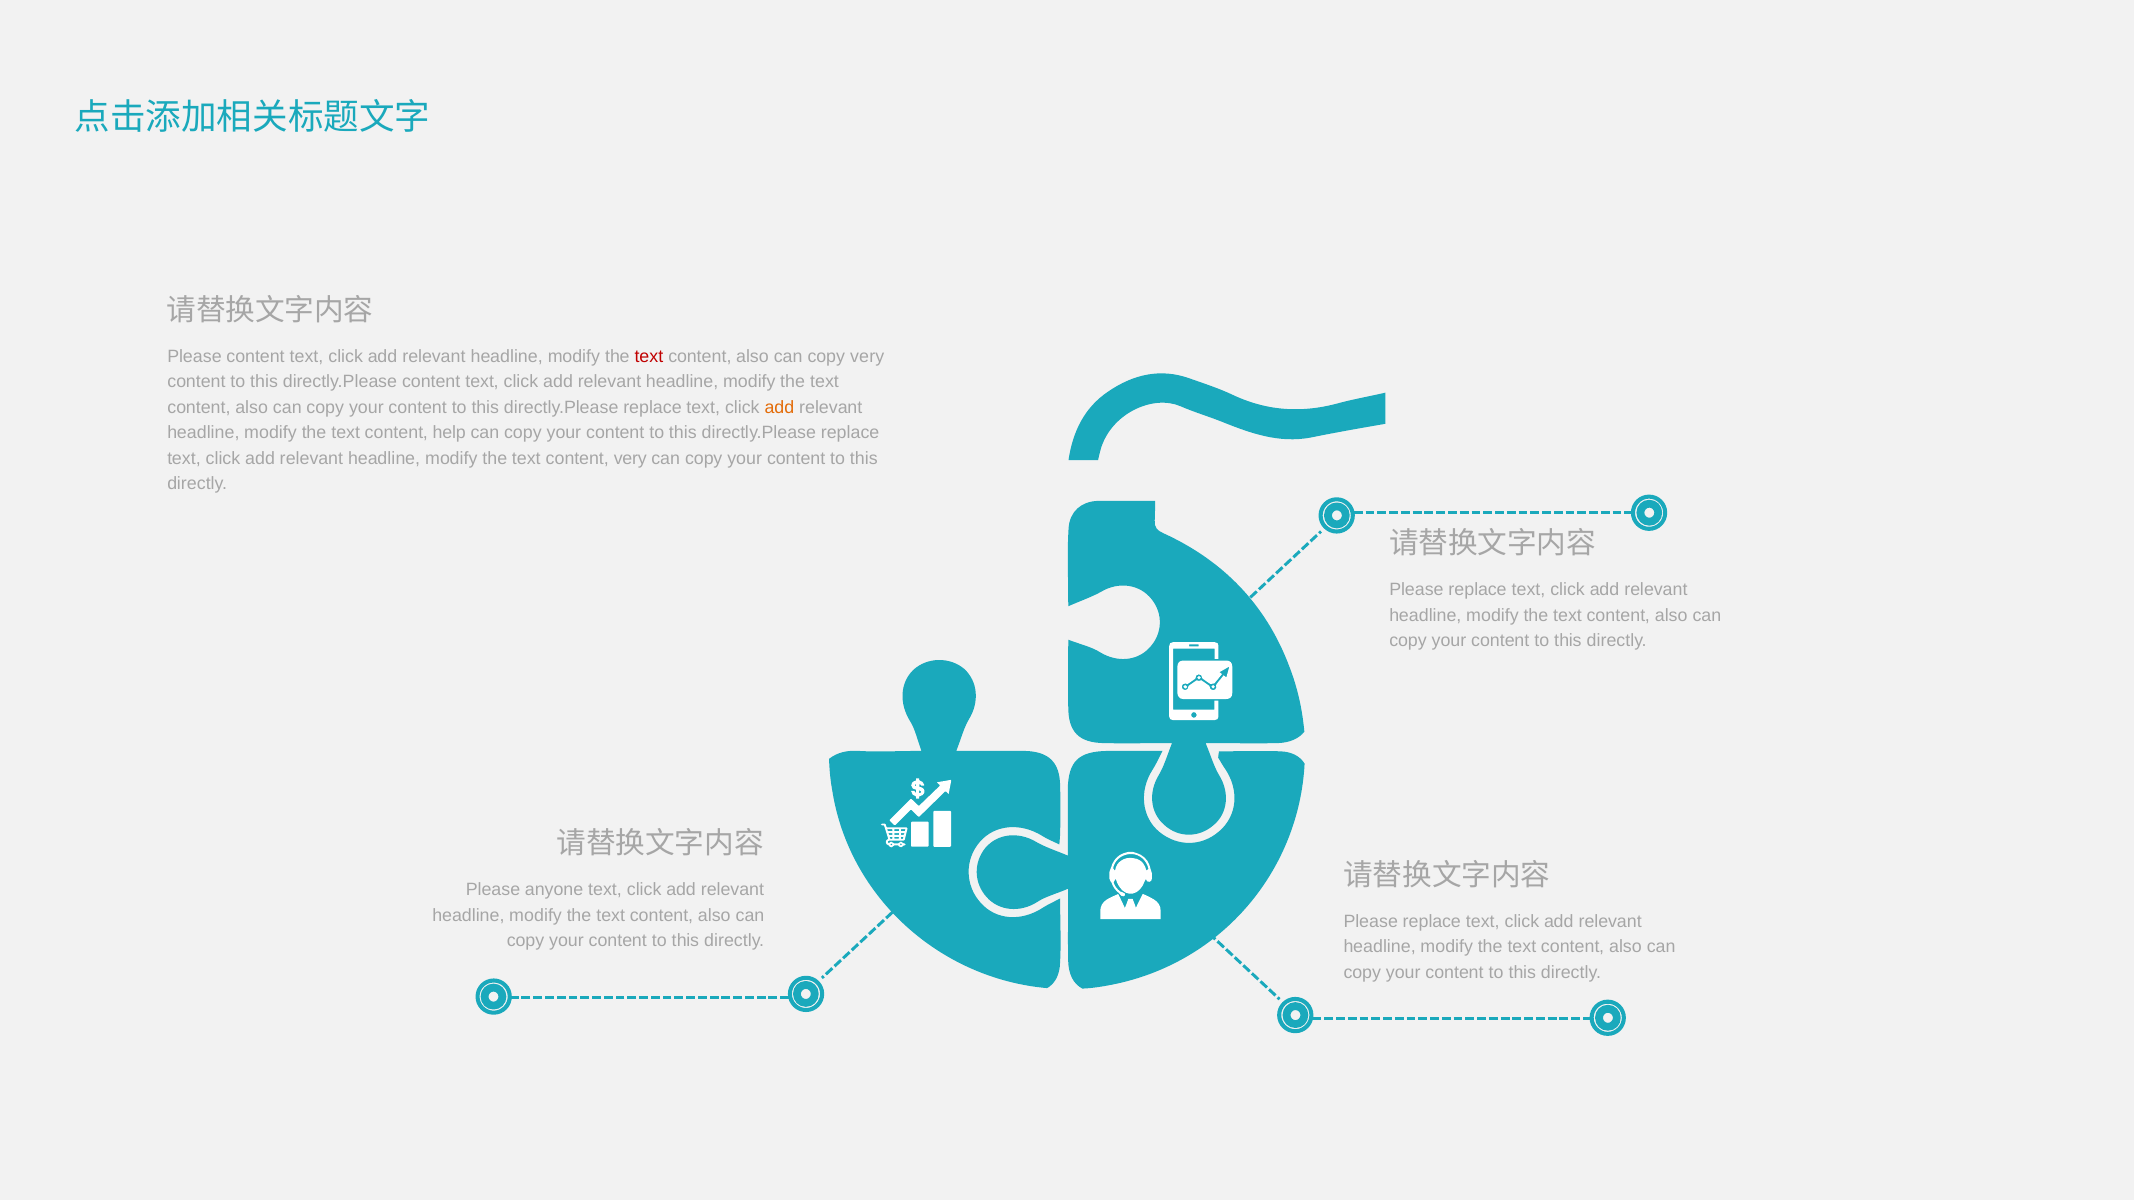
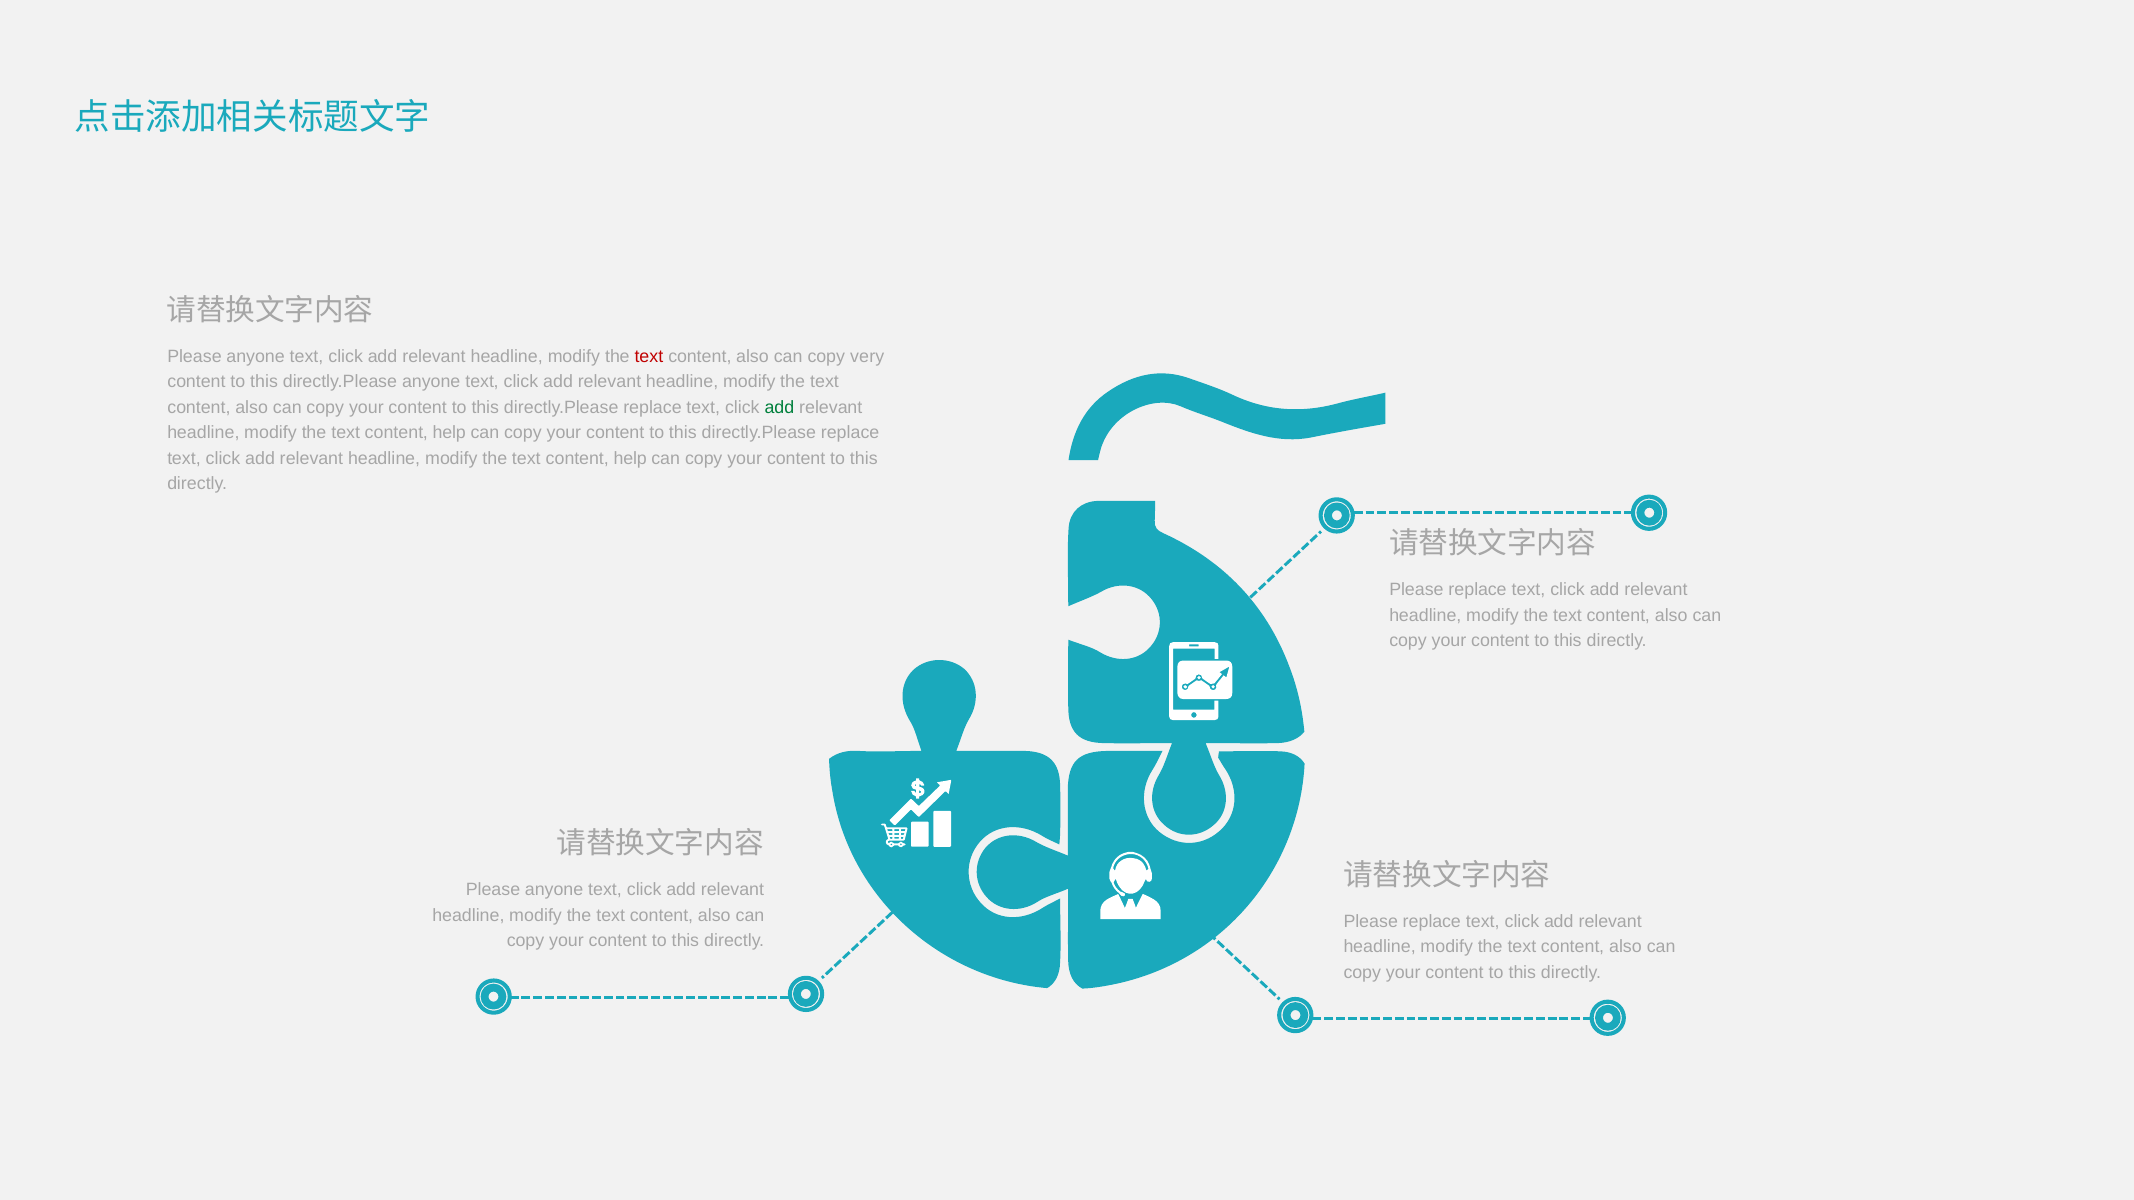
content at (256, 356): content -> anyone
directly.Please content: content -> anyone
add at (779, 407) colour: orange -> green
very at (630, 459): very -> help
